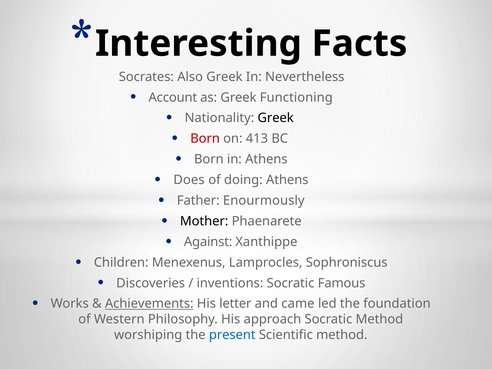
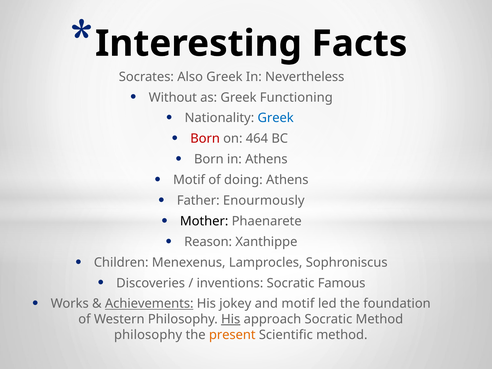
Account: Account -> Without
Greek at (276, 118) colour: black -> blue
413: 413 -> 464
Does at (189, 180): Does -> Motif
Against: Against -> Reason
letter: letter -> jokey
and came: came -> motif
His at (231, 319) underline: none -> present
worshiping at (148, 335): worshiping -> philosophy
present colour: blue -> orange
